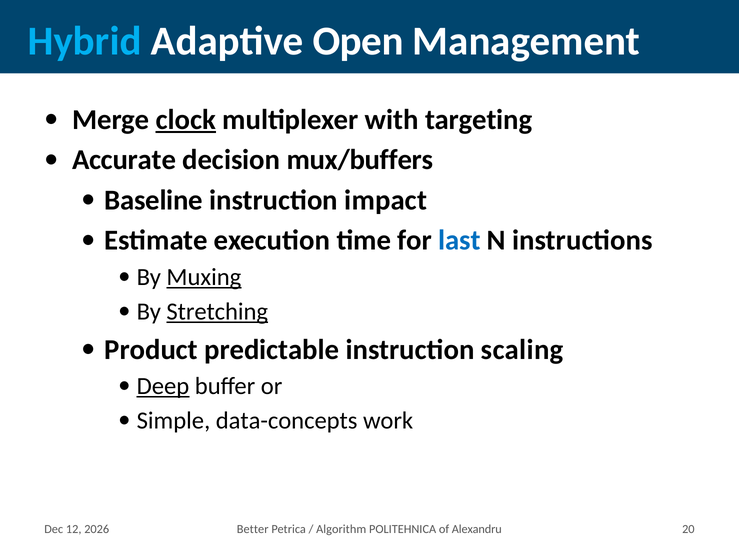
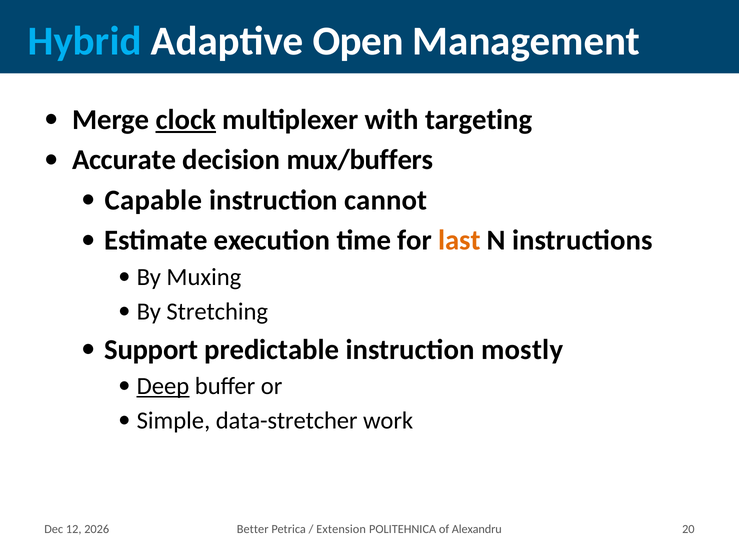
Baseline: Baseline -> Capable
impact: impact -> cannot
last colour: blue -> orange
Muxing underline: present -> none
Stretching underline: present -> none
Product: Product -> Support
scaling: scaling -> mostly
data-concepts: data-concepts -> data-stretcher
Algorithm: Algorithm -> Extension
